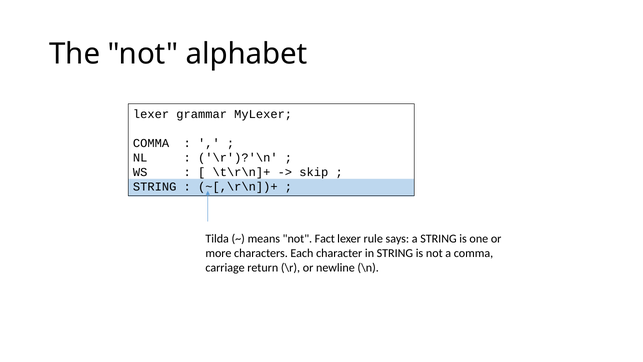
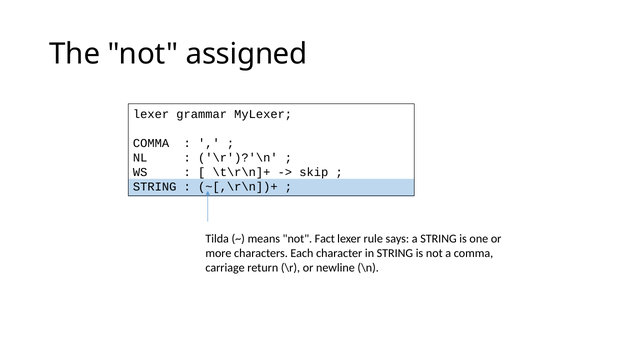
alphabet: alphabet -> assigned
